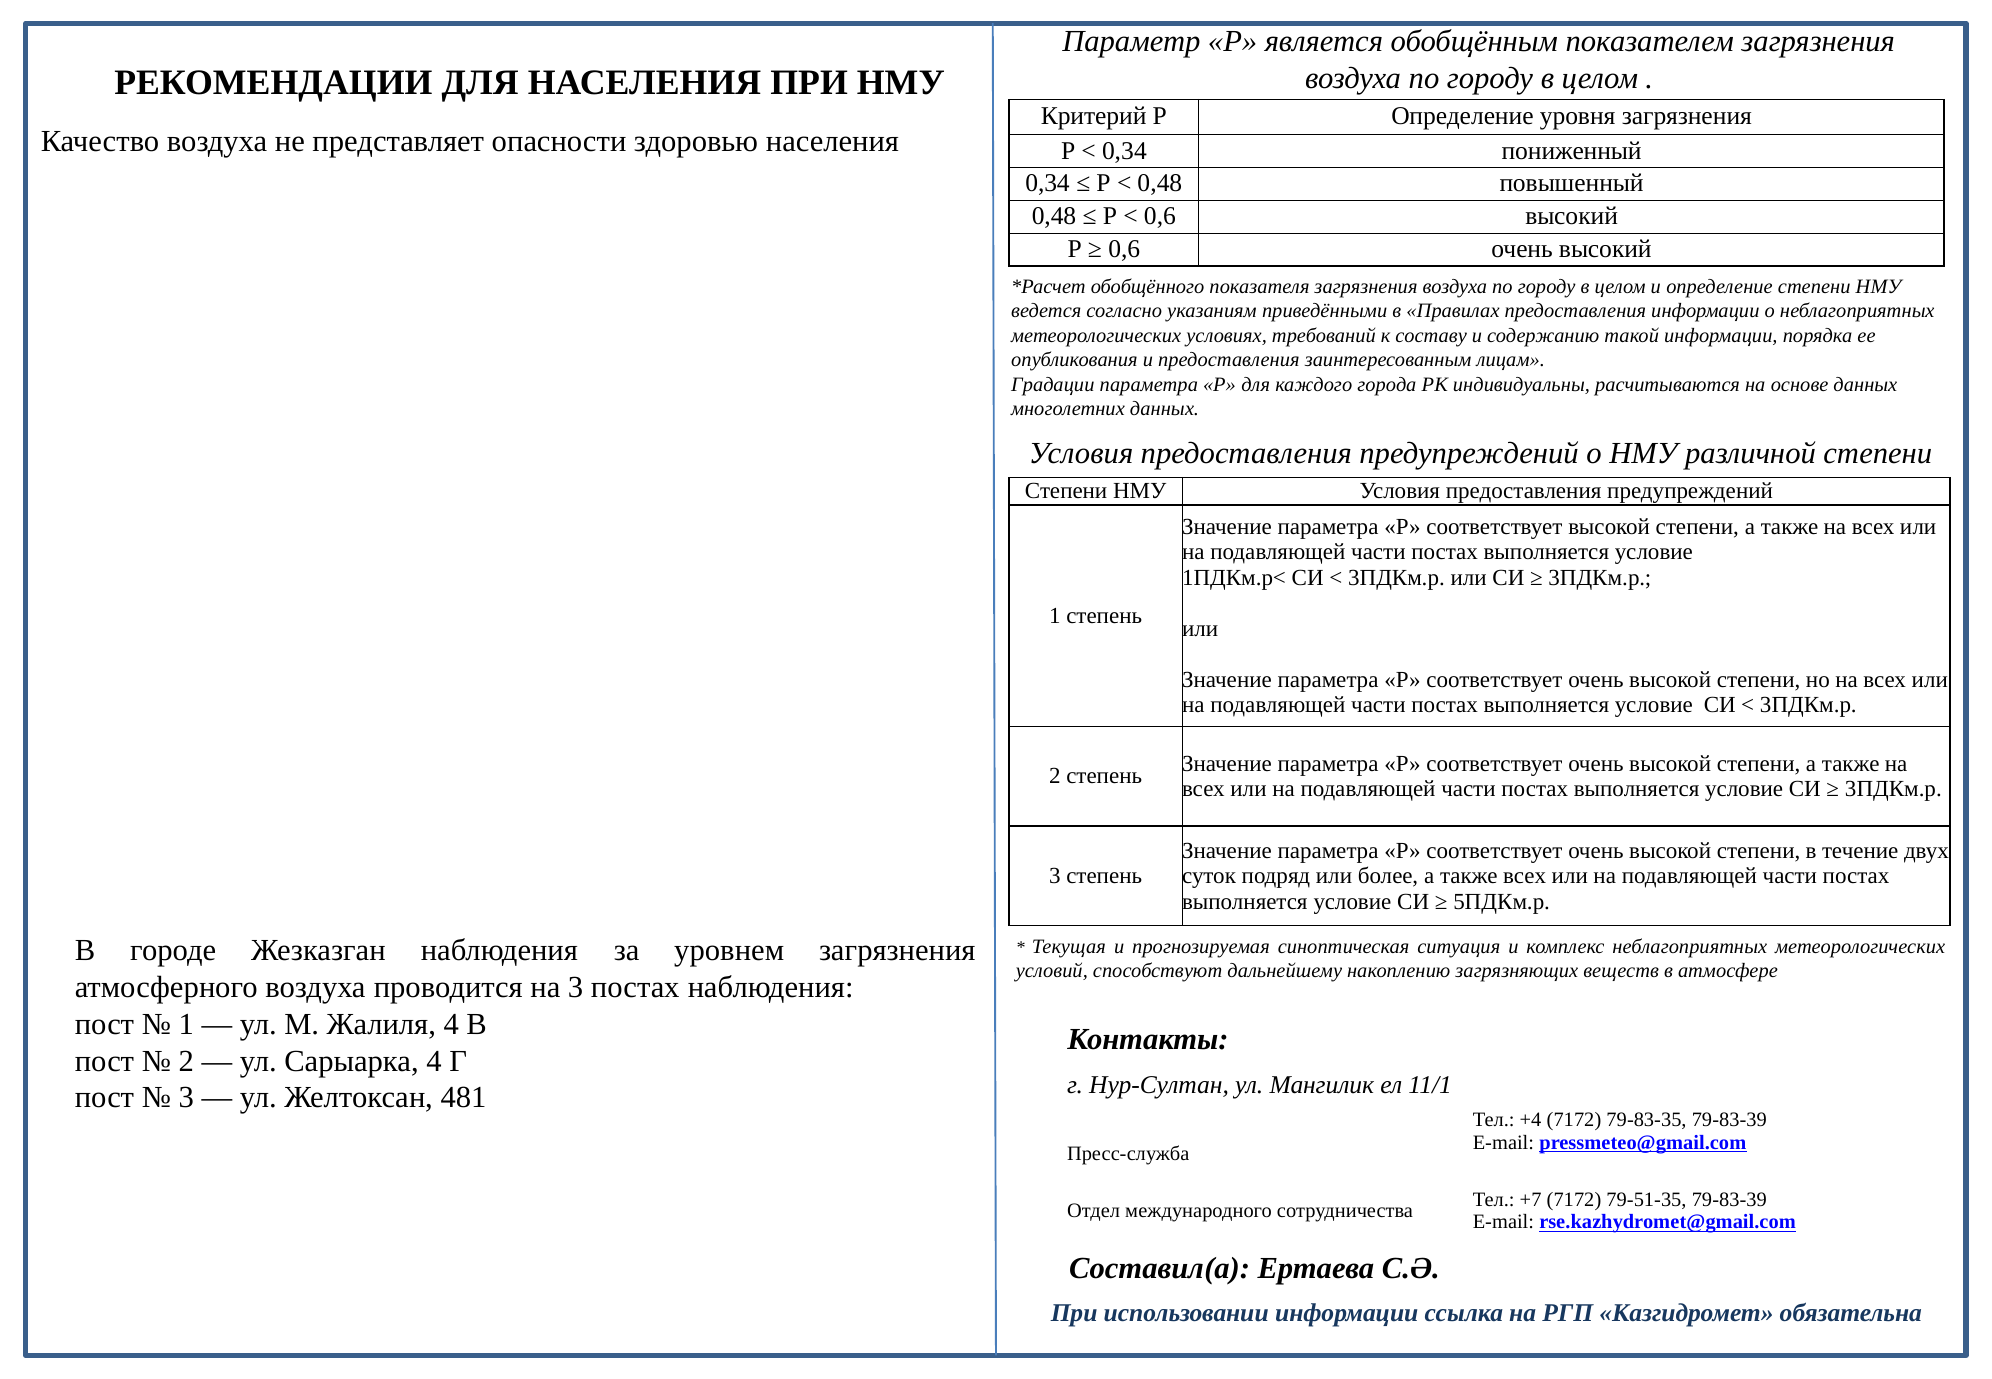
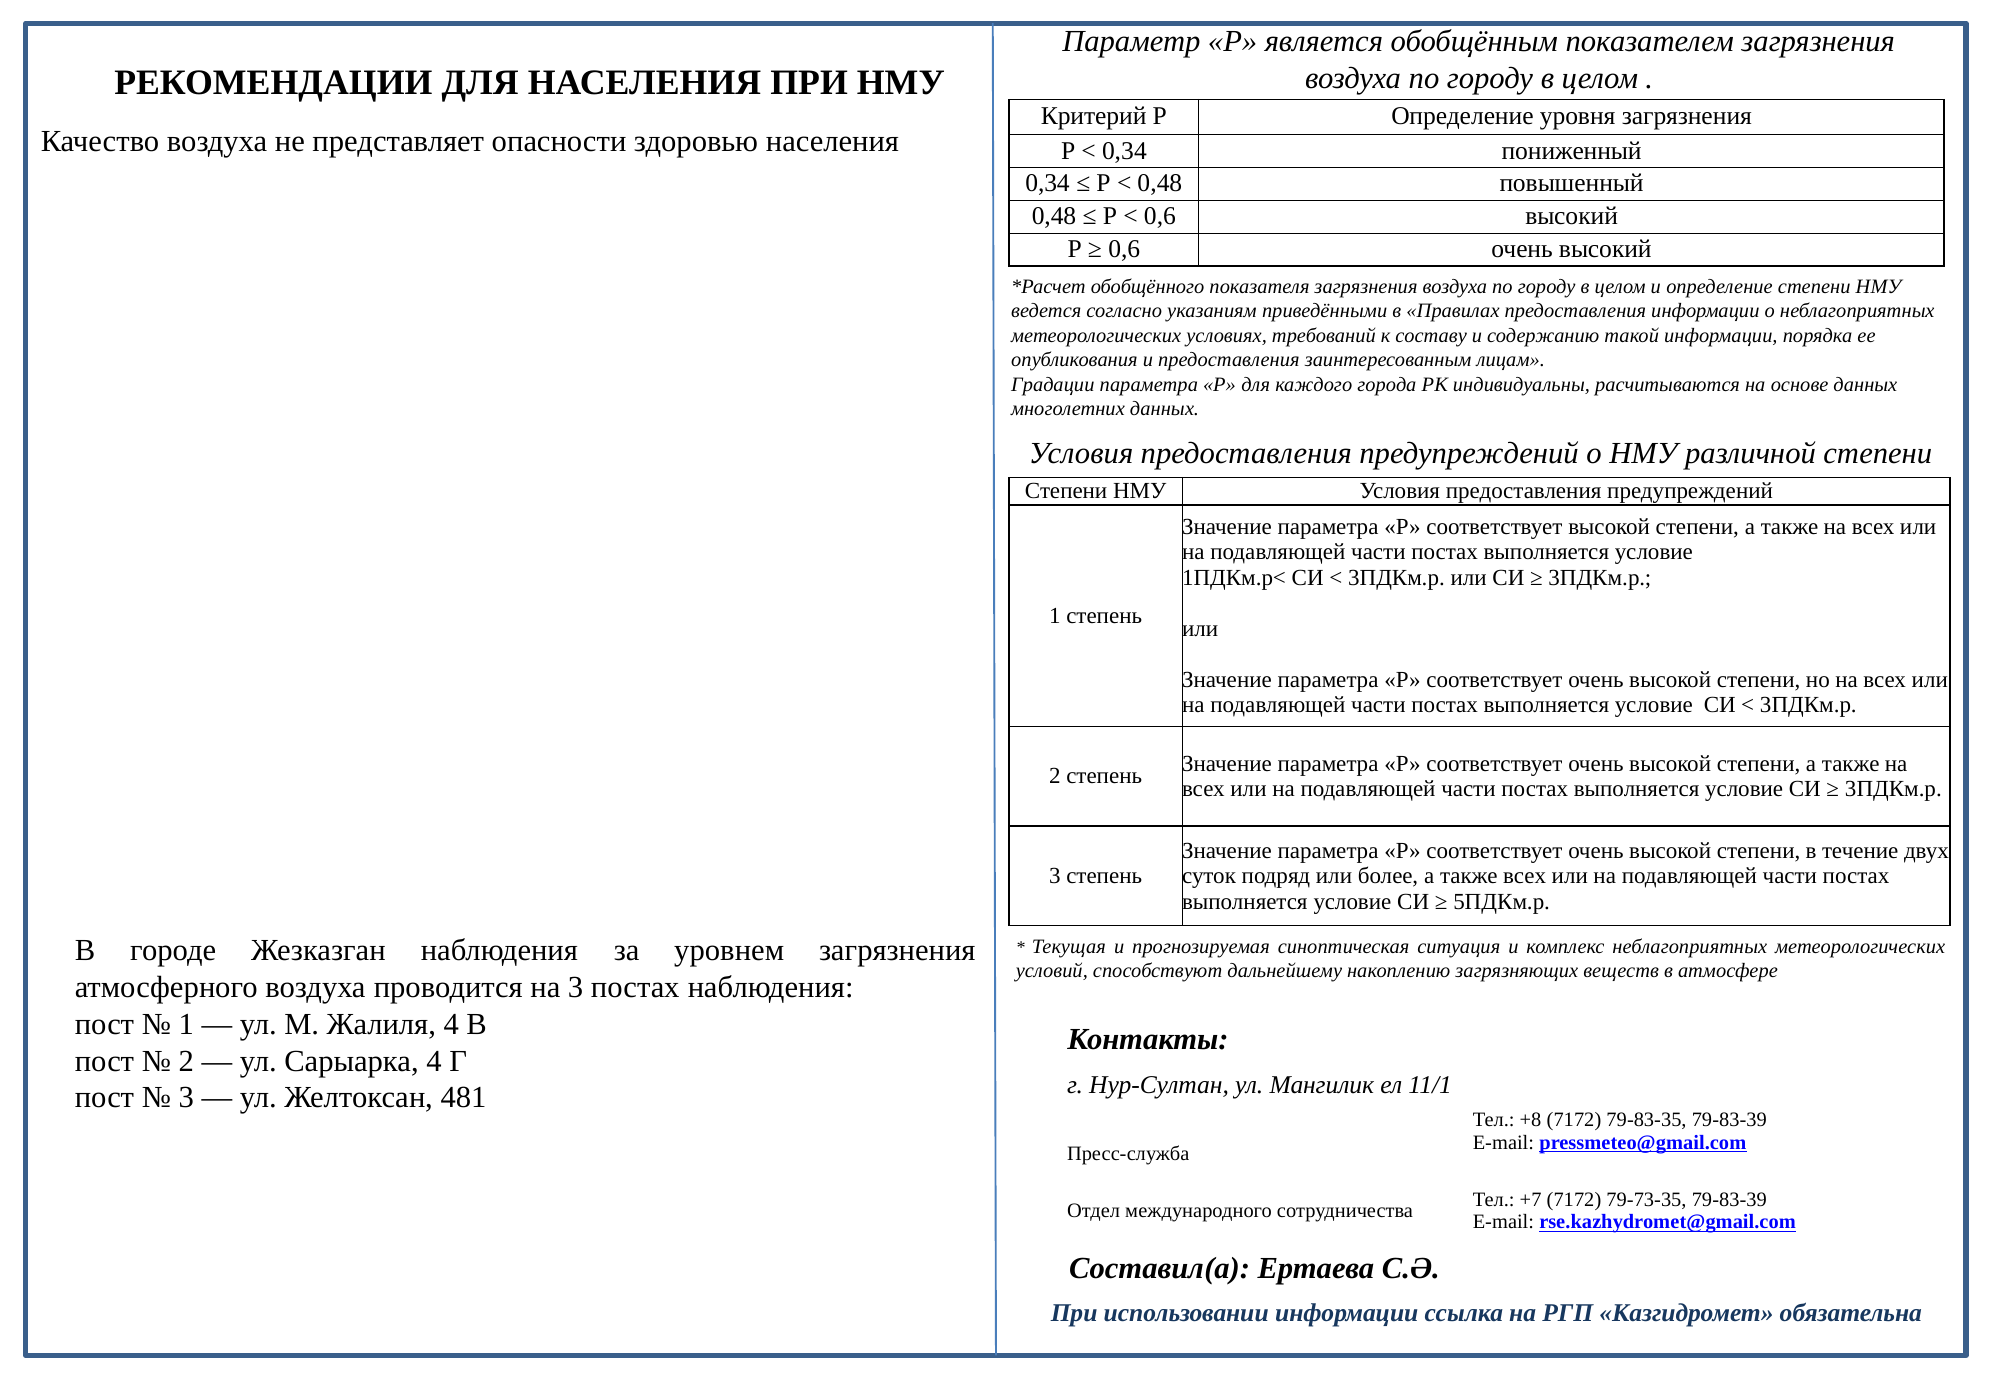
+4: +4 -> +8
79-51-35: 79-51-35 -> 79-73-35
